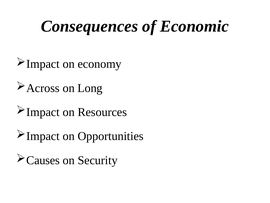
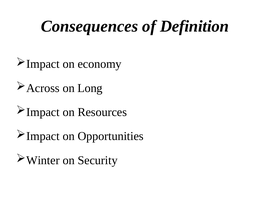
Economic: Economic -> Definition
Causes: Causes -> Winter
